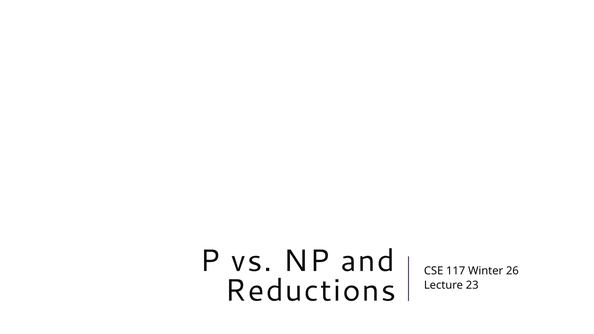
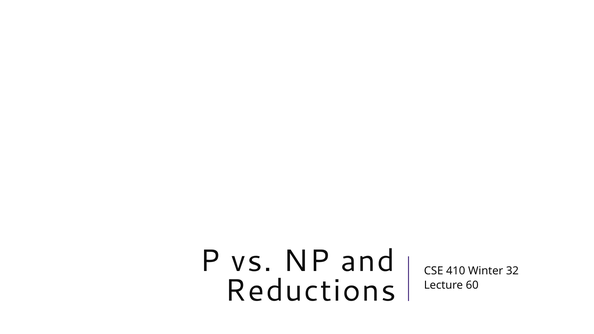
117: 117 -> 410
26: 26 -> 32
23: 23 -> 60
